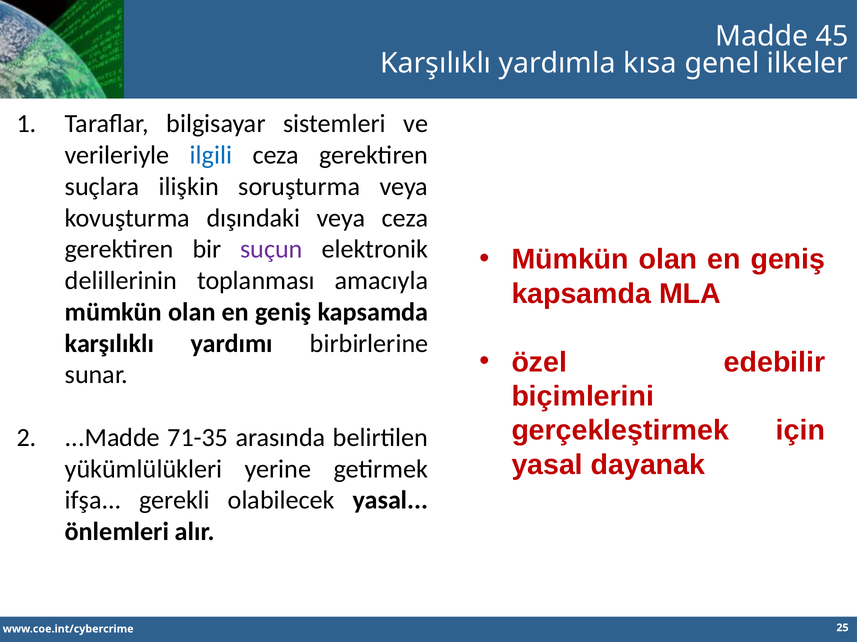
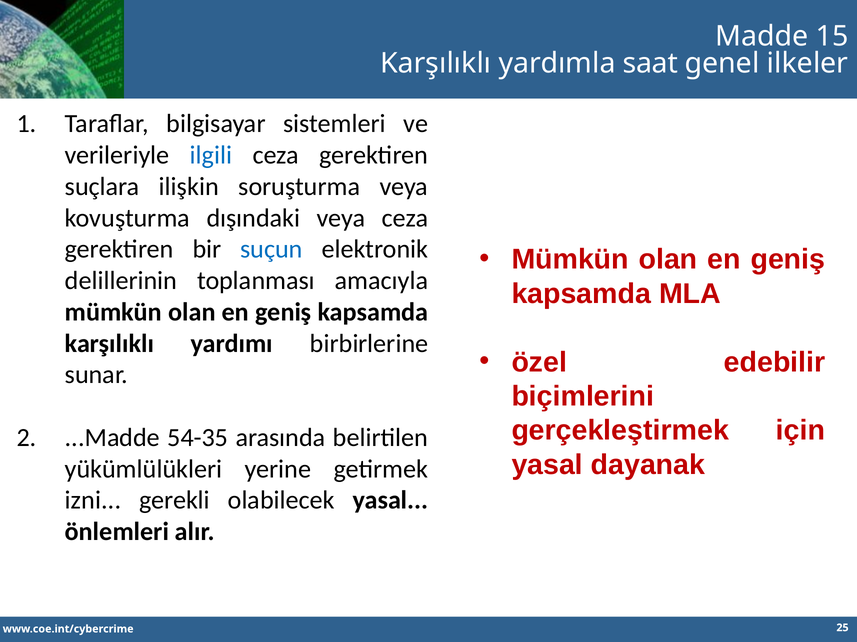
45: 45 -> 15
kısa: kısa -> saat
suçun colour: purple -> blue
71-35: 71-35 -> 54-35
ifşa: ifşa -> izni
